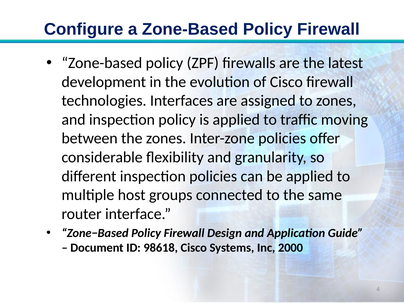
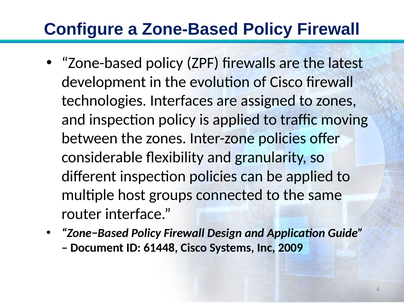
98618: 98618 -> 61448
2000: 2000 -> 2009
